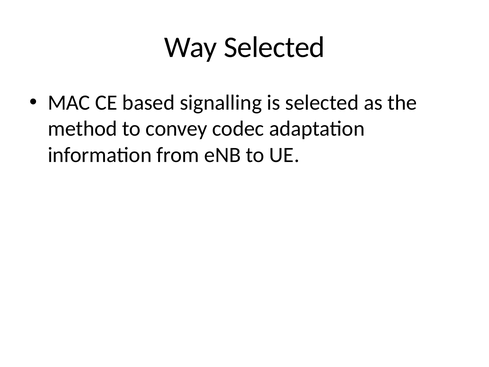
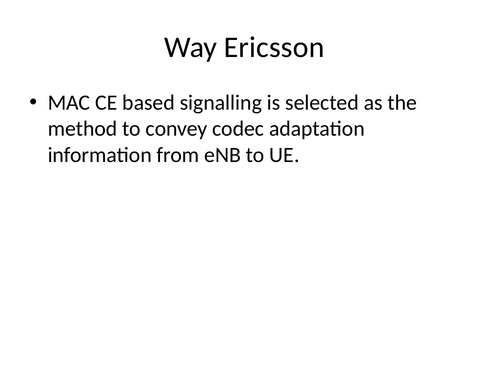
Way Selected: Selected -> Ericsson
